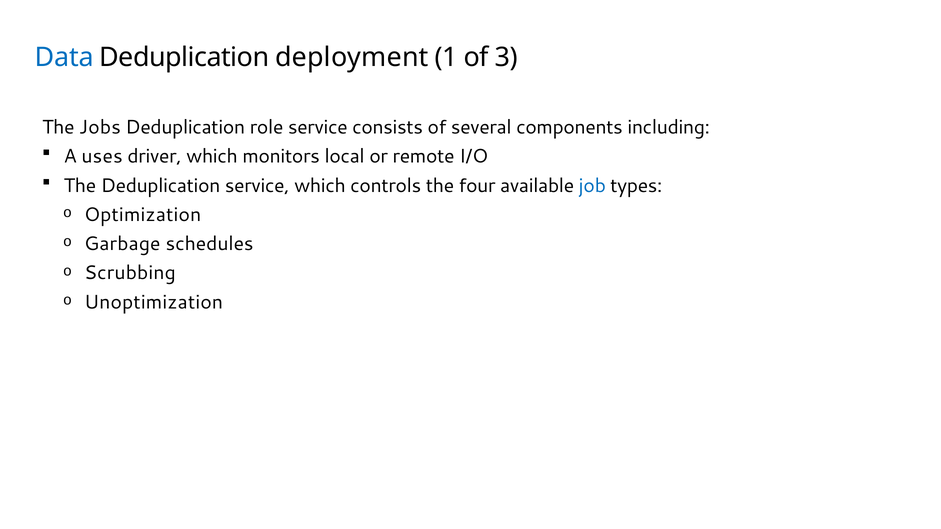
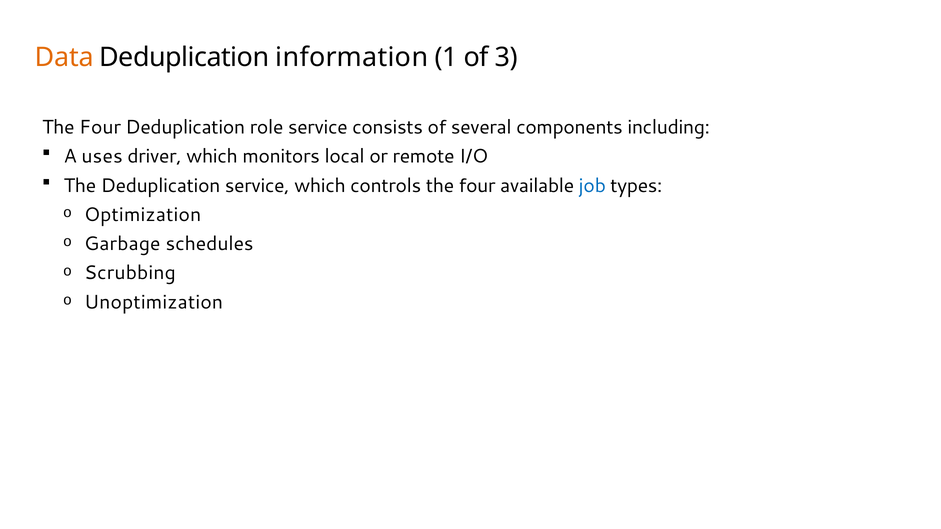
Data colour: blue -> orange
deployment: deployment -> information
Jobs at (100, 127): Jobs -> Four
